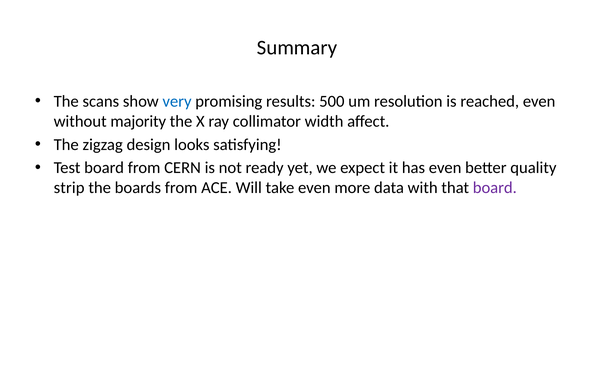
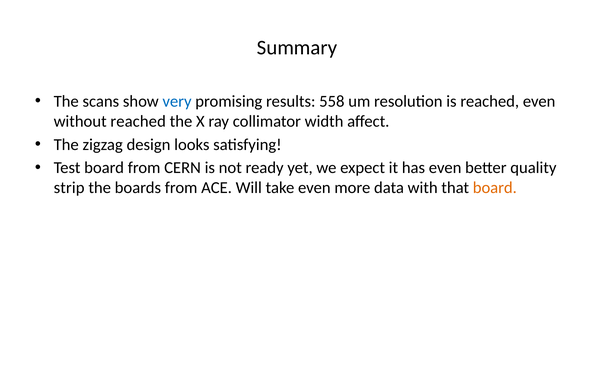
500: 500 -> 558
without majority: majority -> reached
board at (495, 188) colour: purple -> orange
